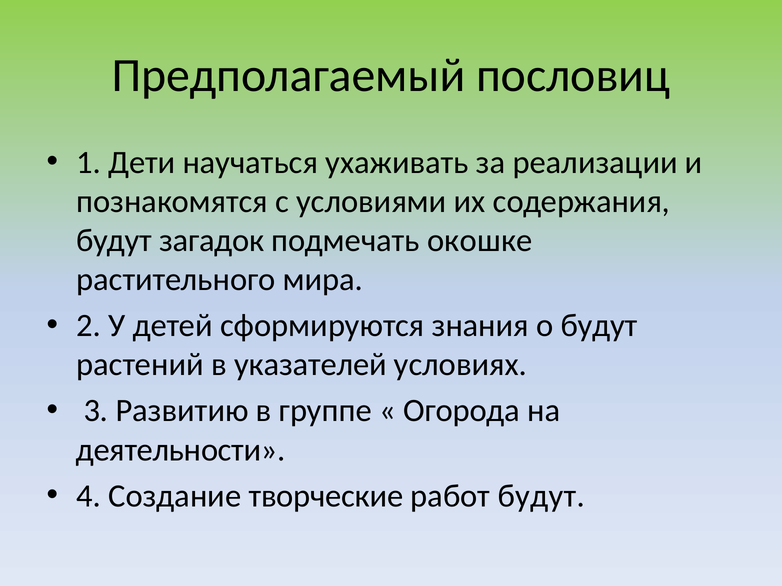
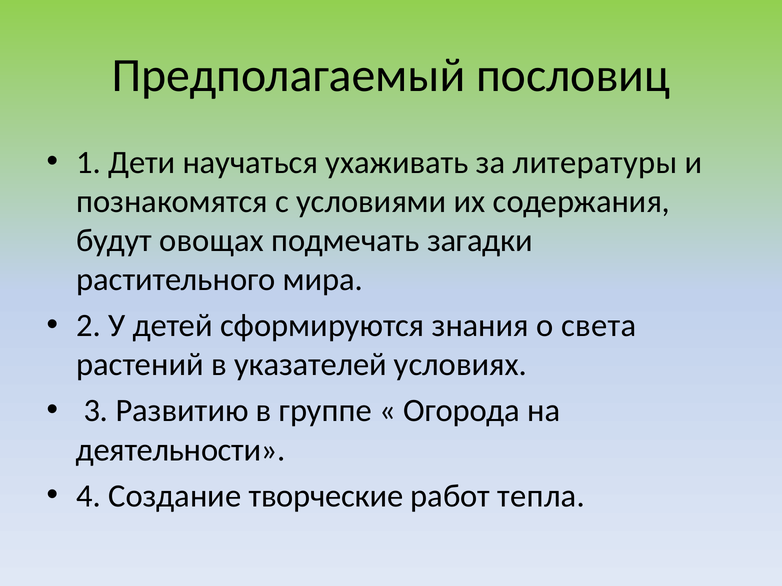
реализации: реализации -> литературы
загадок: загадок -> овощах
окошке: окошке -> загадки
о будут: будут -> света
работ будут: будут -> тепла
